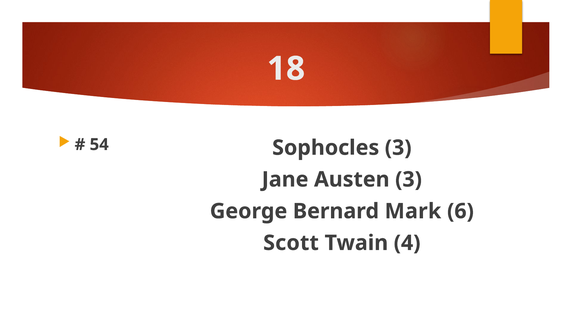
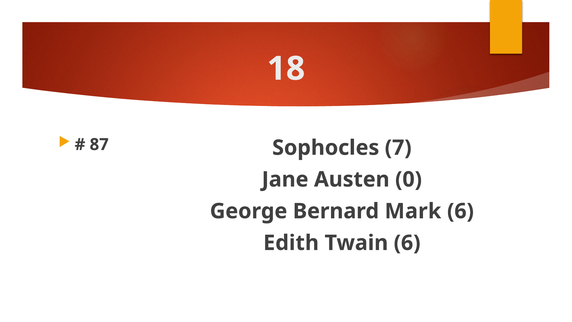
54: 54 -> 87
Sophocles 3: 3 -> 7
Austen 3: 3 -> 0
Scott: Scott -> Edith
Twain 4: 4 -> 6
